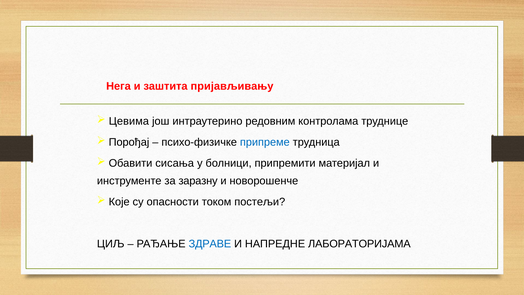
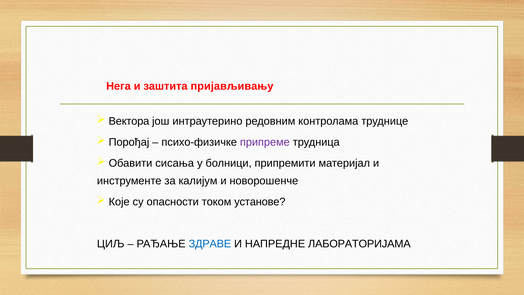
Цевима: Цевима -> Вектора
припреме colour: blue -> purple
заразну: заразну -> калијум
постељи: постељи -> установе
